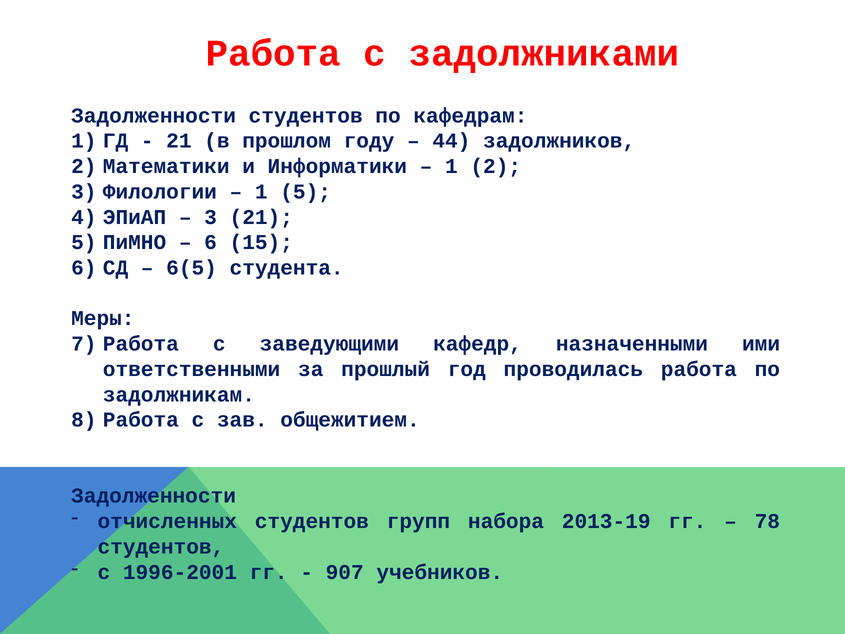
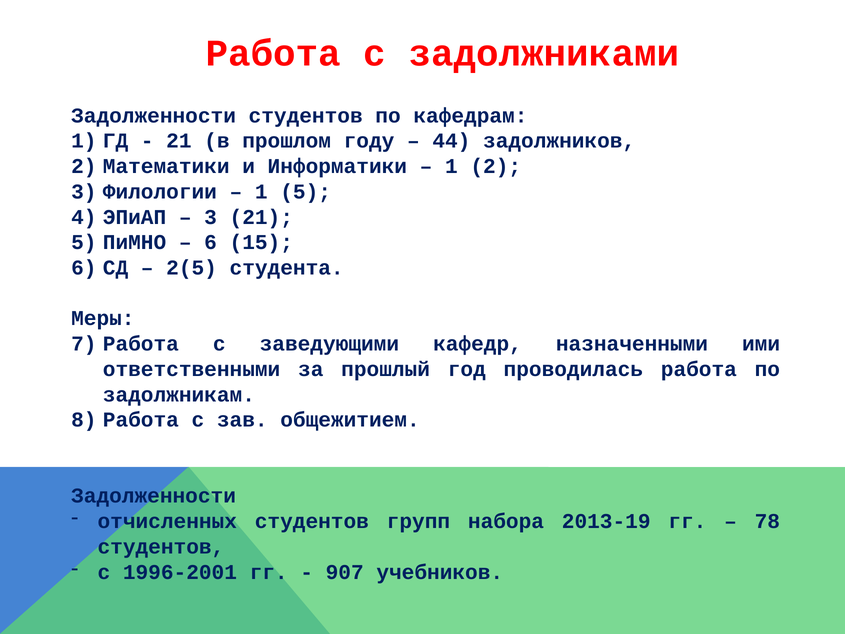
6(5: 6(5 -> 2(5
